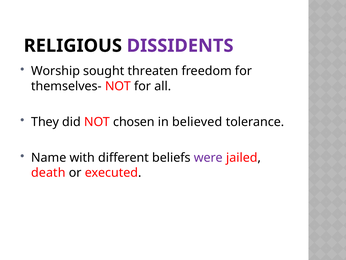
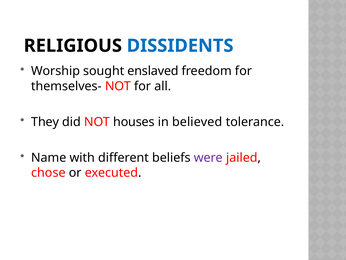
DISSIDENTS colour: purple -> blue
threaten: threaten -> enslaved
chosen: chosen -> houses
death: death -> chose
